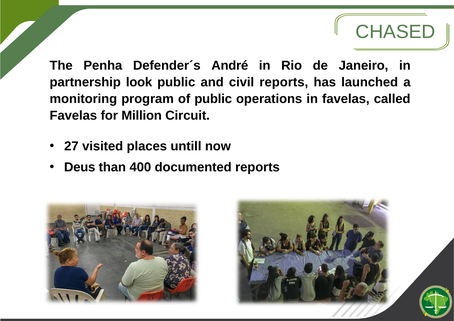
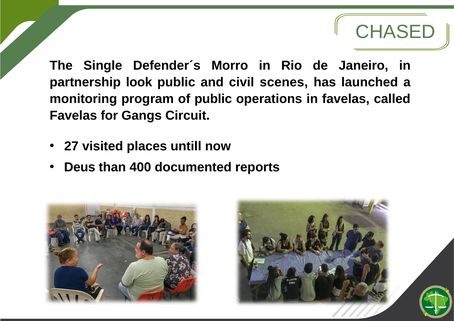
Penha: Penha -> Single
André: André -> Morro
civil reports: reports -> scenes
Million: Million -> Gangs
